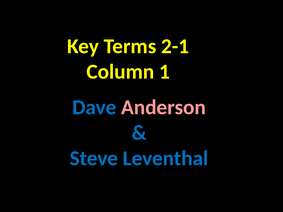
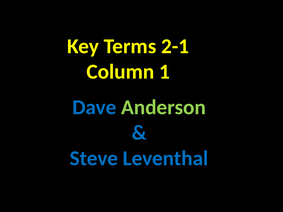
Anderson colour: pink -> light green
